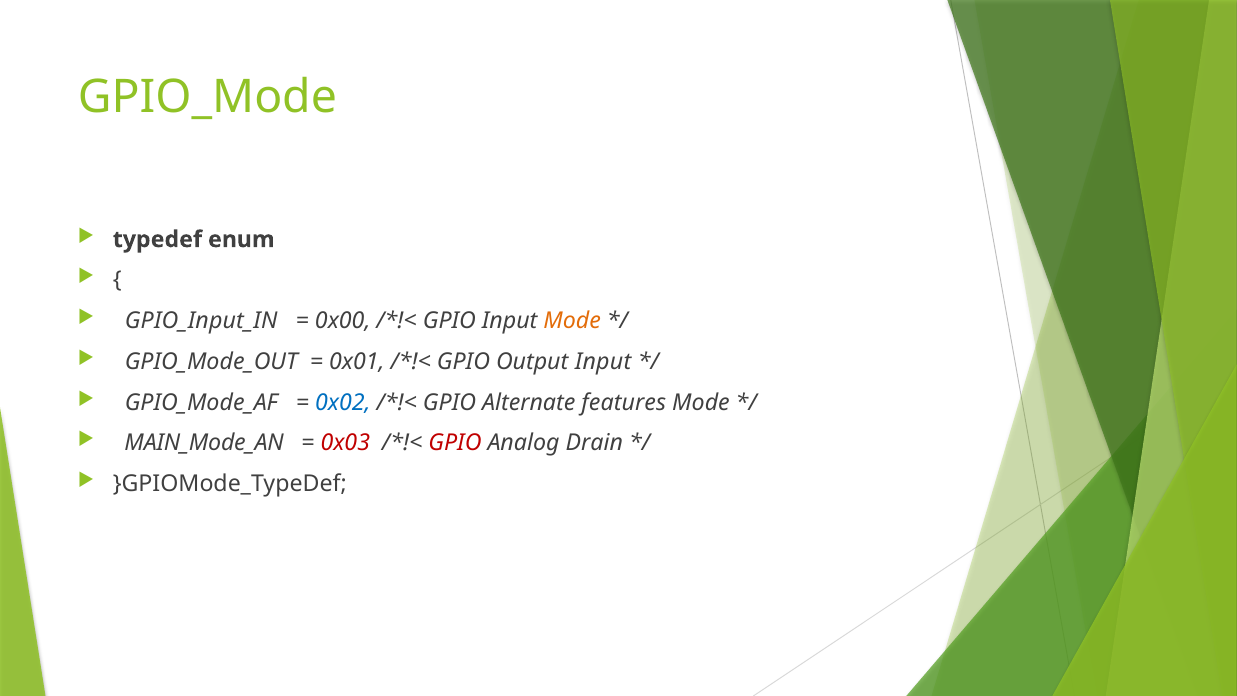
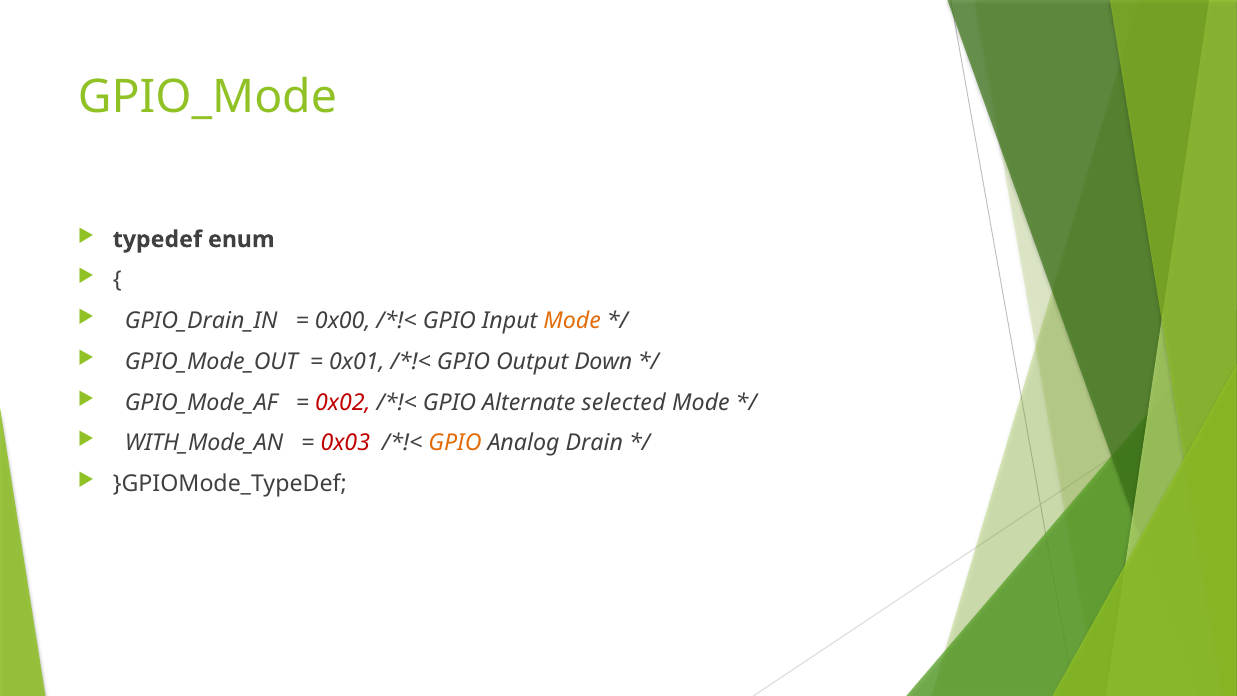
GPIO_Input_IN: GPIO_Input_IN -> GPIO_Drain_IN
Output Input: Input -> Down
0x02 colour: blue -> red
features: features -> selected
MAIN_Mode_AN: MAIN_Mode_AN -> WITH_Mode_AN
GPIO at (455, 443) colour: red -> orange
